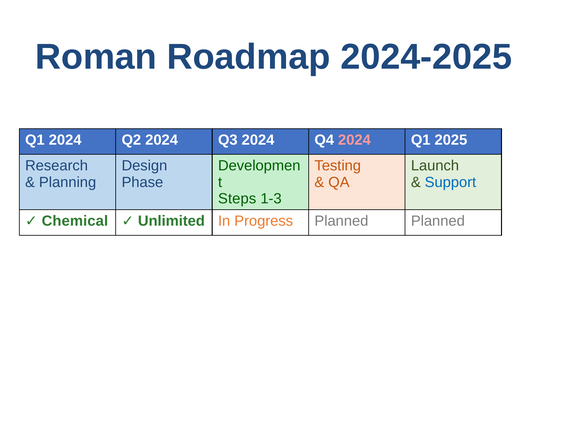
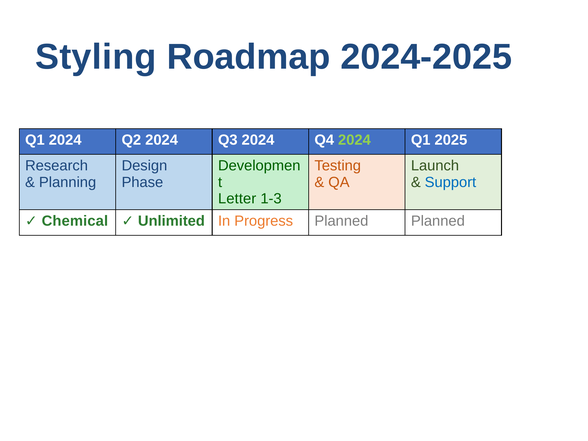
Roman: Roman -> Styling
2024 at (354, 140) colour: pink -> light green
Steps: Steps -> Letter
